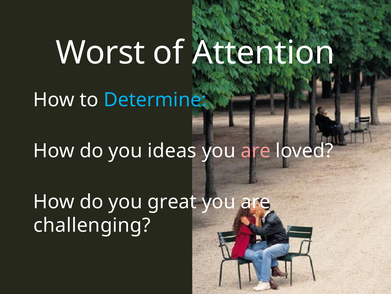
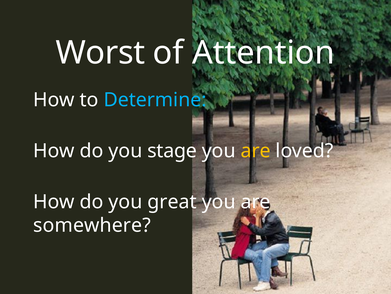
ideas: ideas -> stage
are at (256, 151) colour: pink -> yellow
challenging: challenging -> somewhere
